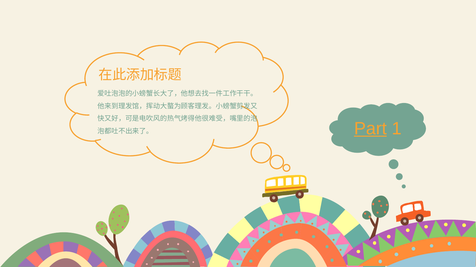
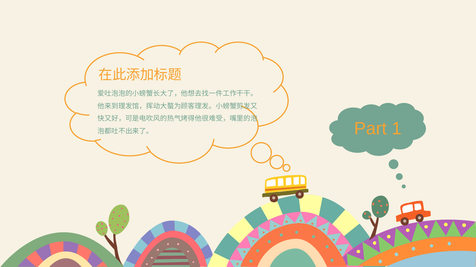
Part underline: present -> none
